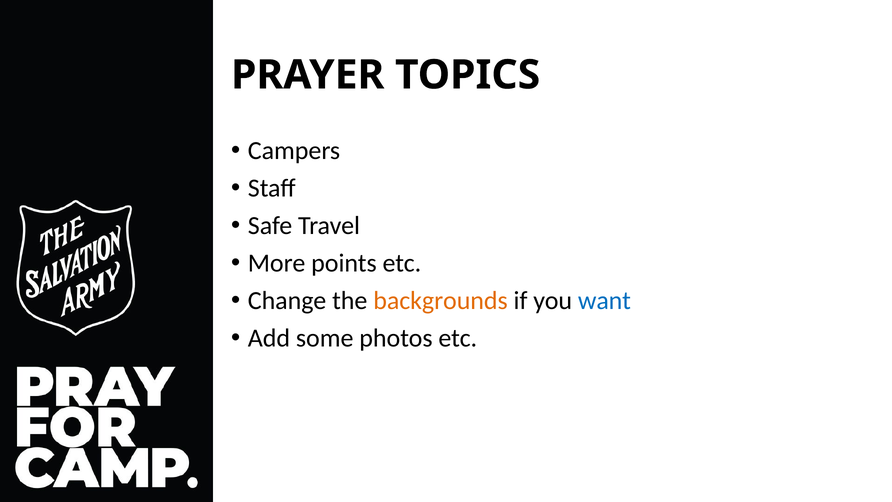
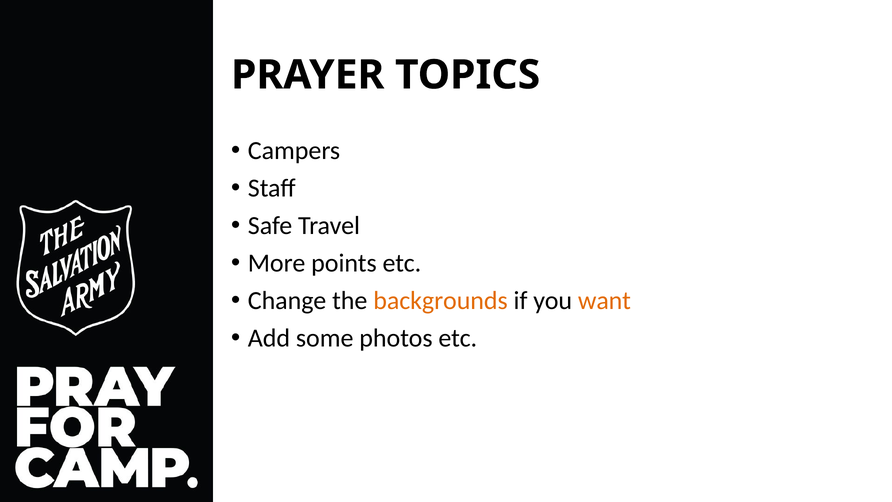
want colour: blue -> orange
